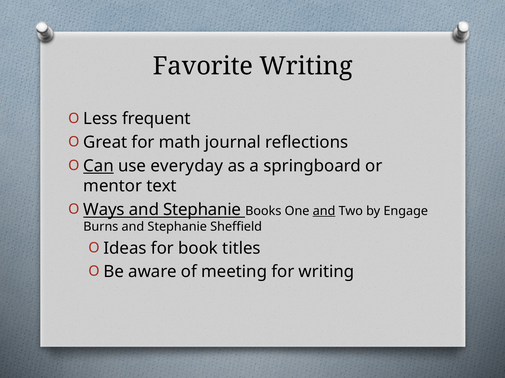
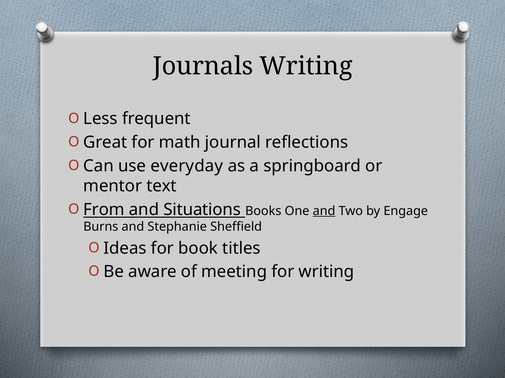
Favorite: Favorite -> Journals
Can underline: present -> none
Ways: Ways -> From
Stephanie at (202, 210): Stephanie -> Situations
